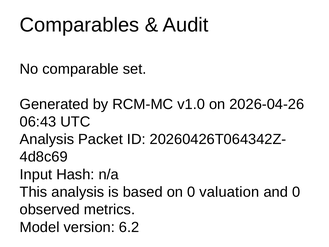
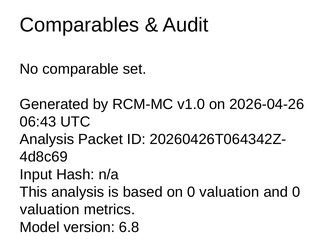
observed at (50, 209): observed -> valuation
6.2: 6.2 -> 6.8
